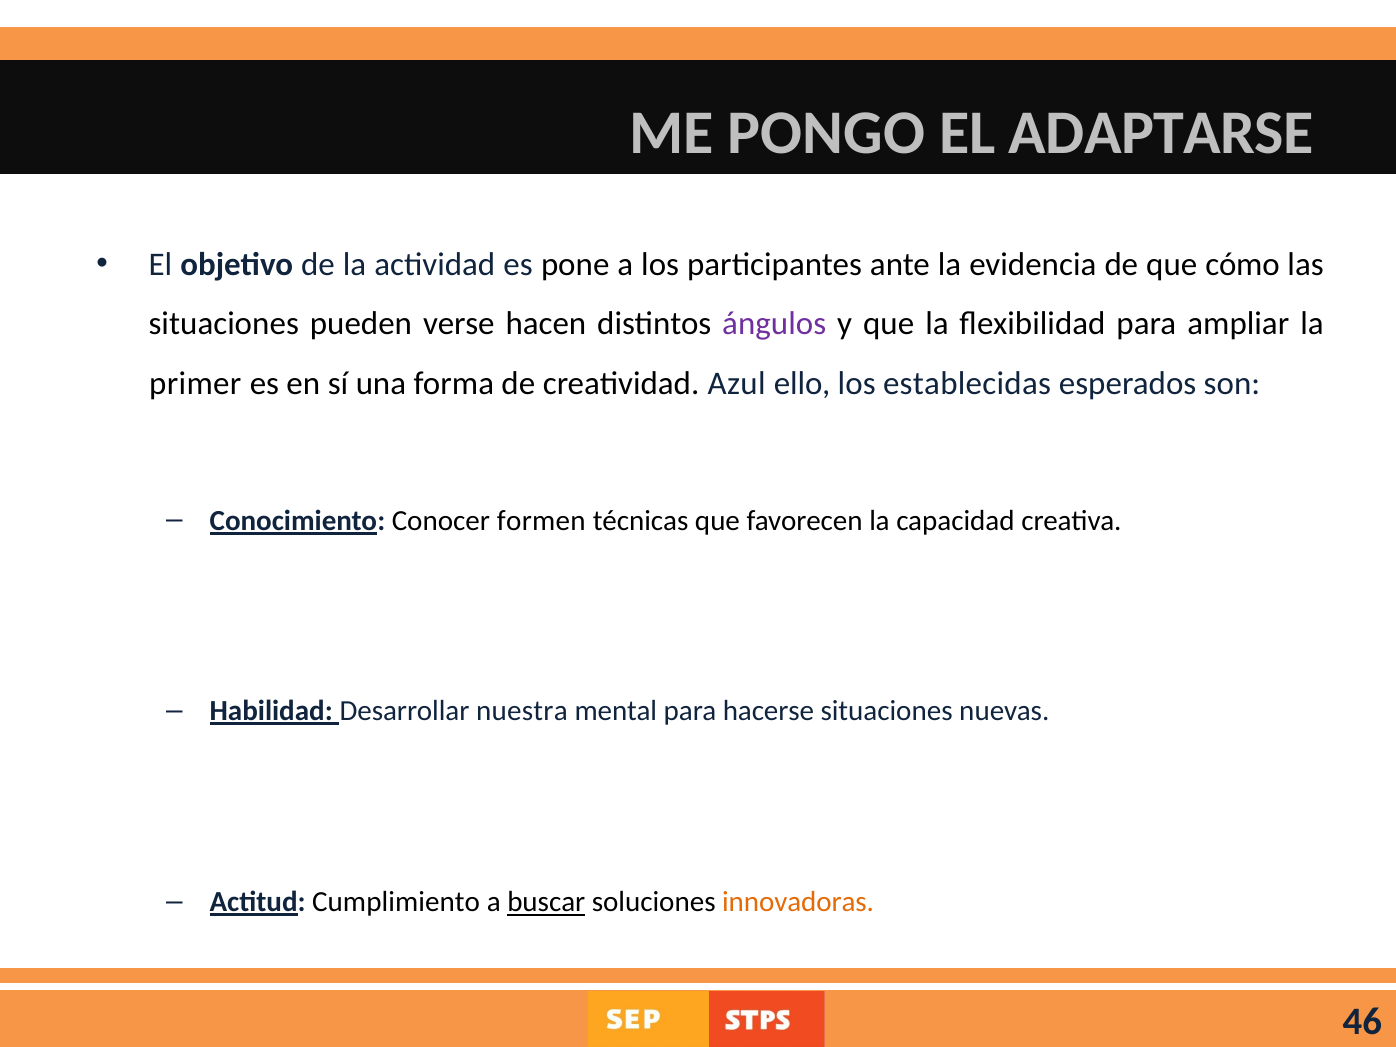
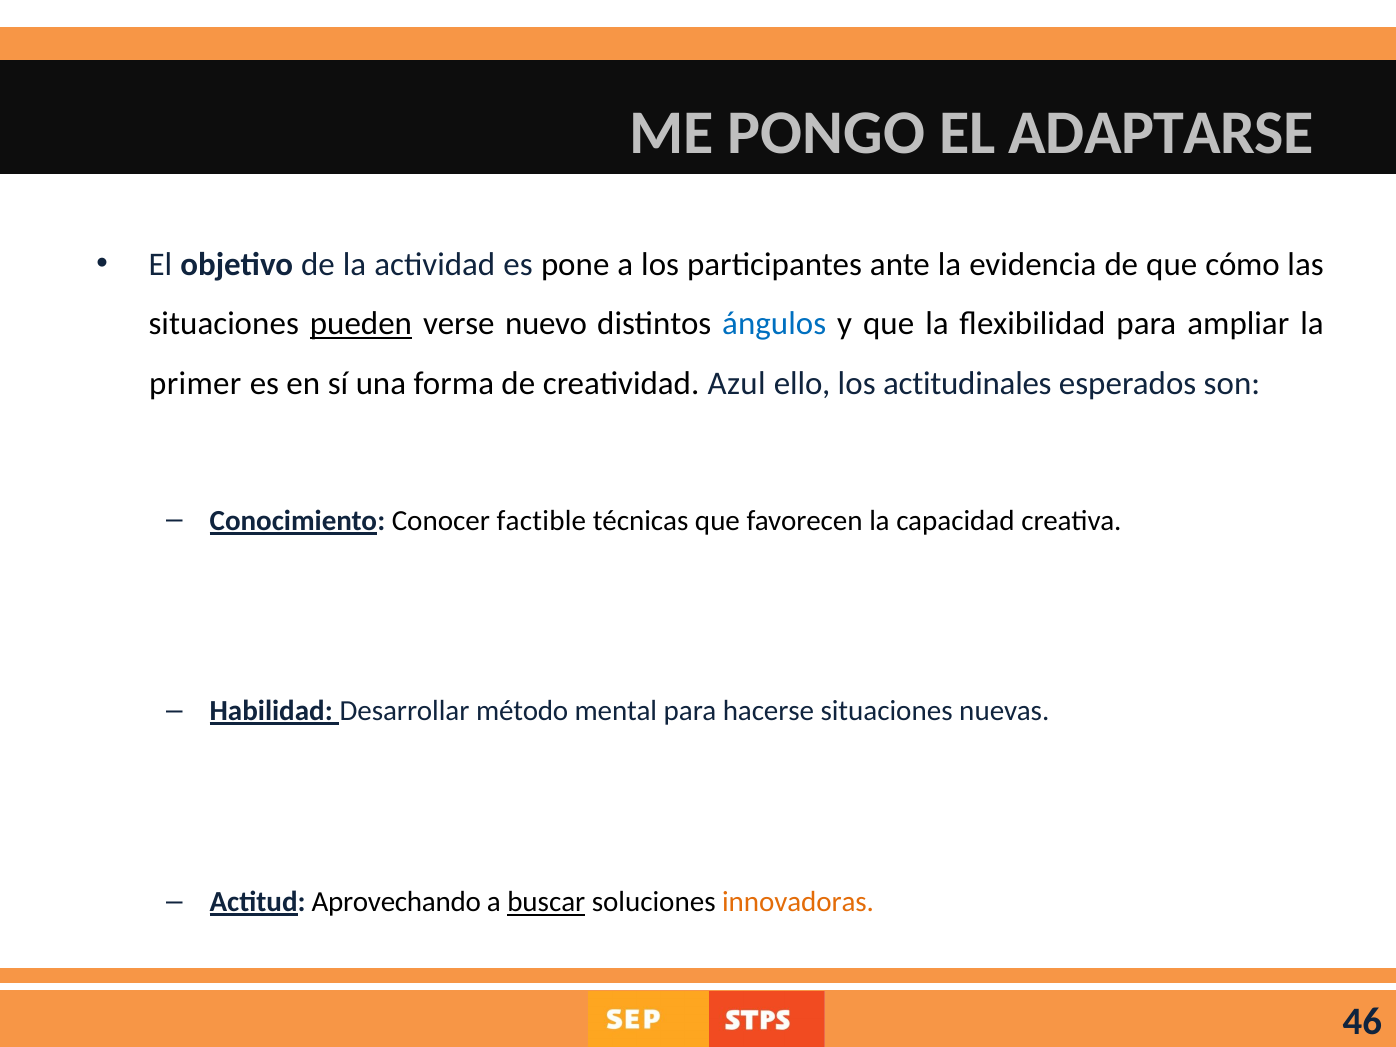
pueden underline: none -> present
hacen: hacen -> nuevo
ángulos colour: purple -> blue
establecidas: establecidas -> actitudinales
formen: formen -> factible
nuestra: nuestra -> método
Cumplimiento: Cumplimiento -> Aprovechando
